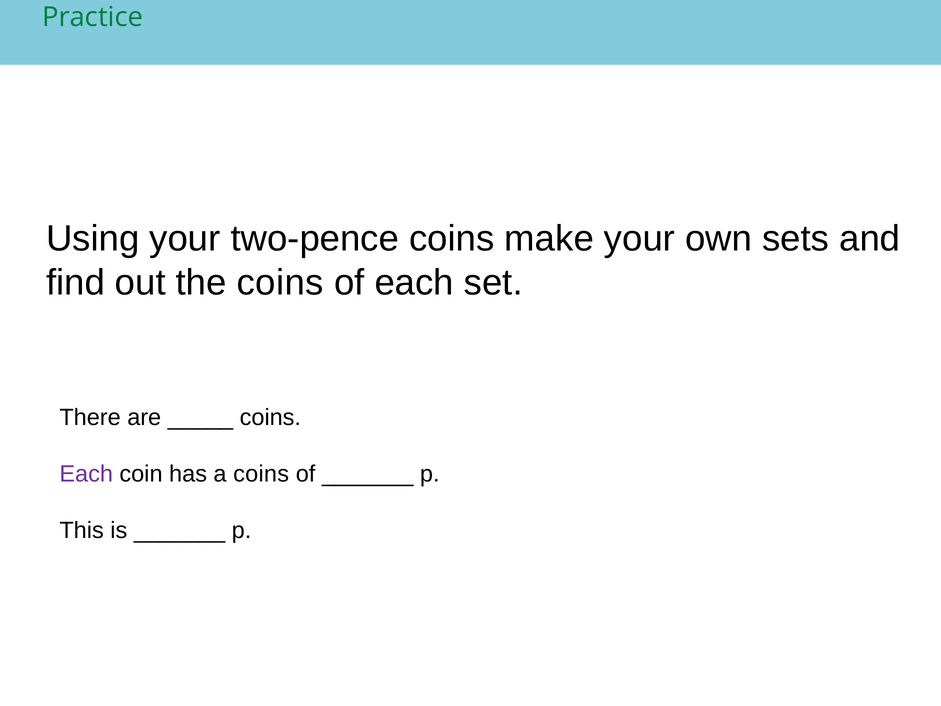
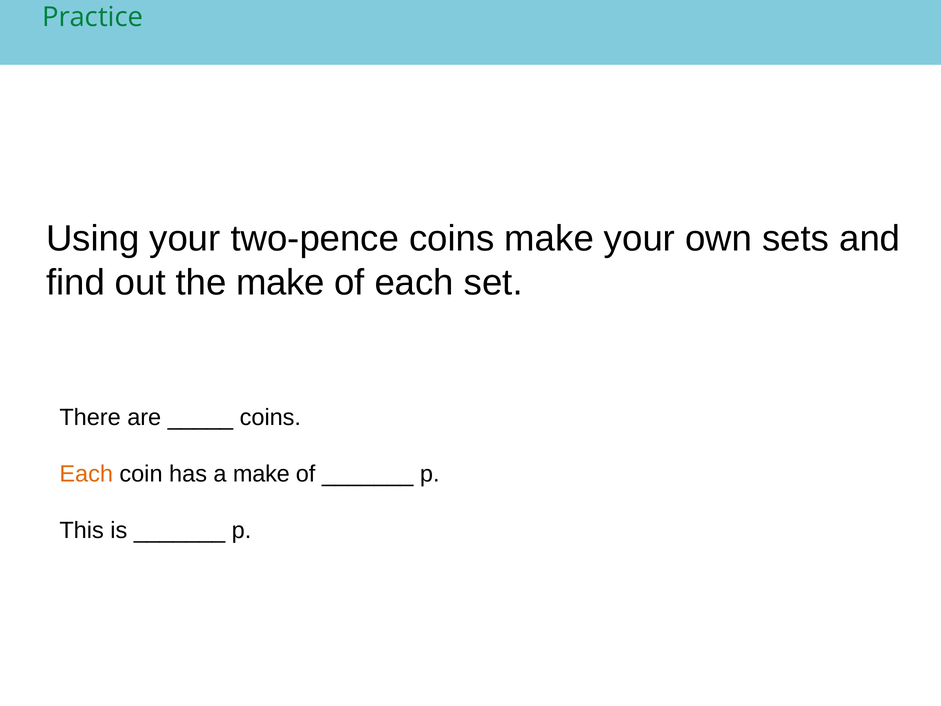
the coins: coins -> make
Each at (86, 474) colour: purple -> orange
a coins: coins -> make
